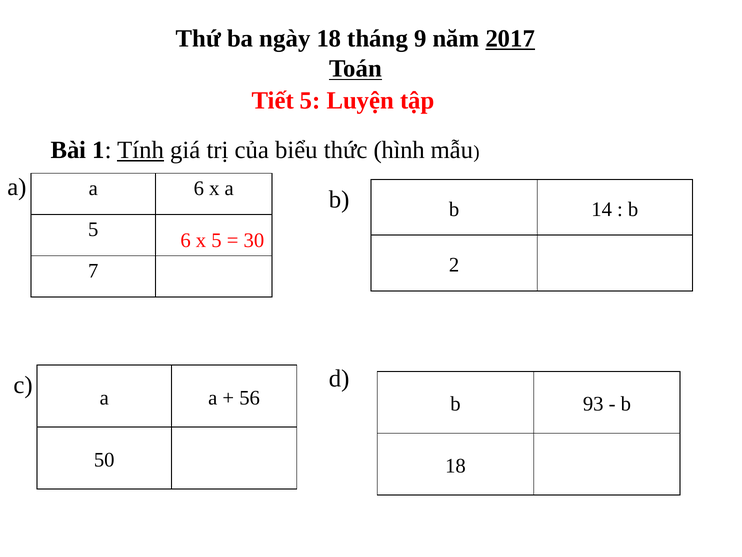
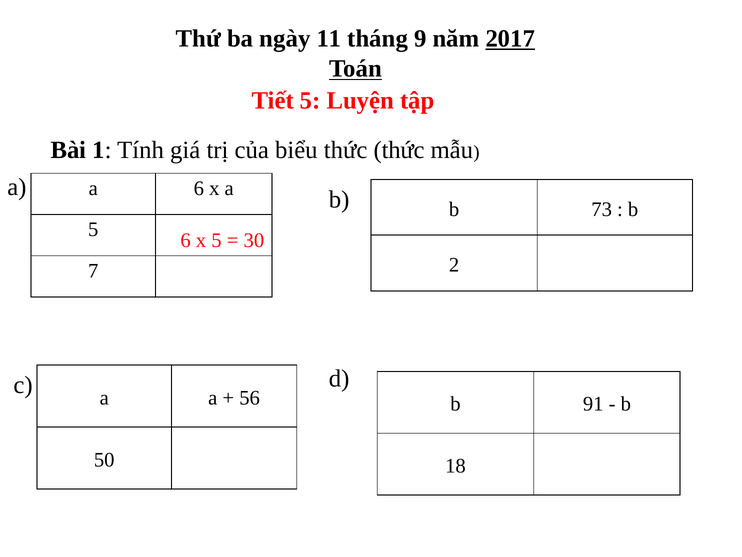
ngày 18: 18 -> 11
Tính underline: present -> none
thức hình: hình -> thức
14: 14 -> 73
93: 93 -> 91
